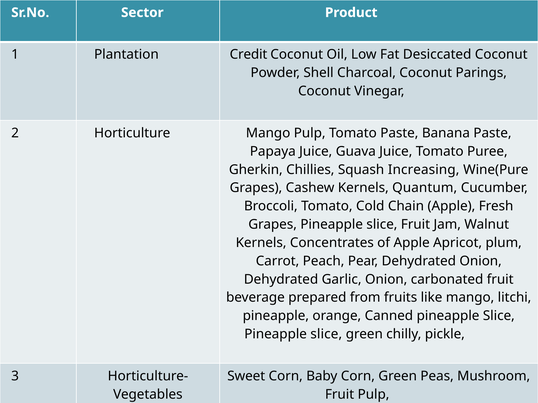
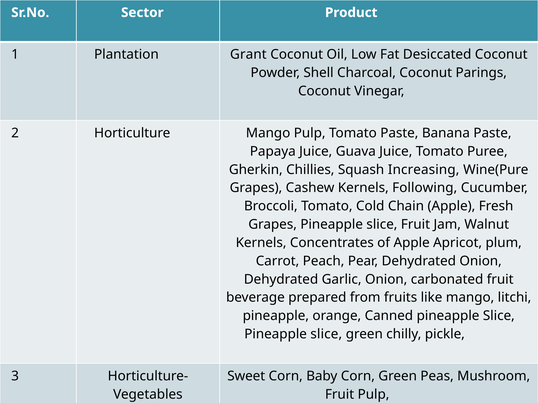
Credit: Credit -> Grant
Quantum: Quantum -> Following
